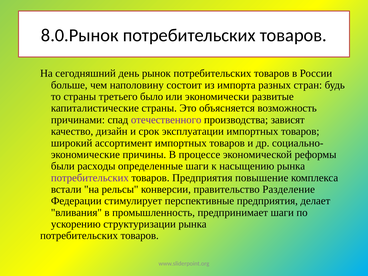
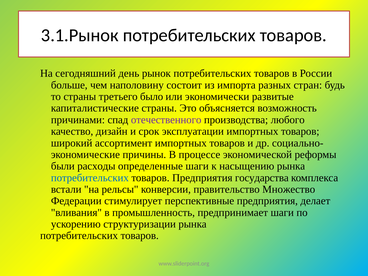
8.0.Рынок: 8.0.Рынок -> 3.1.Рынок
зависят: зависят -> любого
потребительских at (90, 178) colour: purple -> blue
повышение: повышение -> государства
Разделение: Разделение -> Множество
